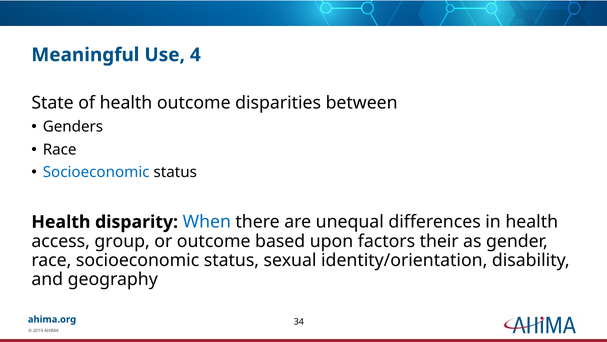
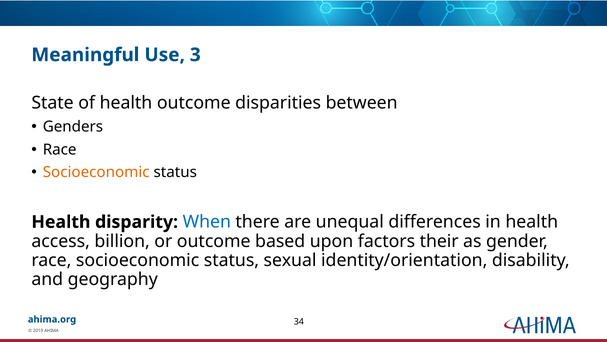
4: 4 -> 3
Socioeconomic at (96, 172) colour: blue -> orange
group: group -> billion
